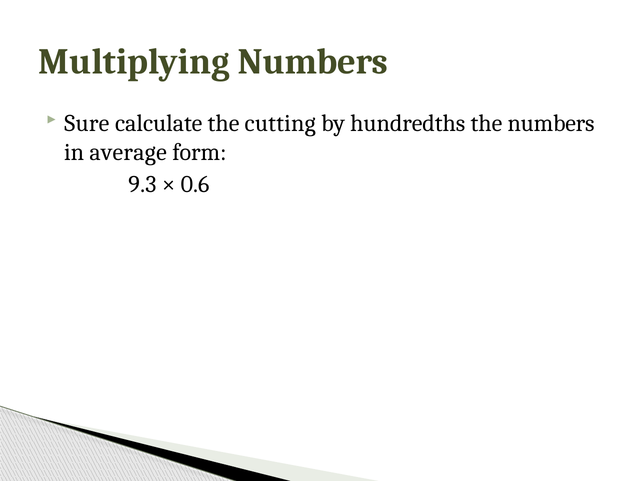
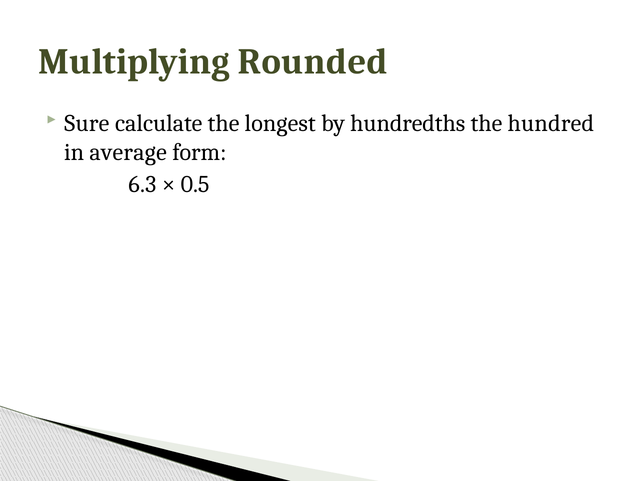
Multiplying Numbers: Numbers -> Rounded
cutting: cutting -> longest
the numbers: numbers -> hundred
9.3: 9.3 -> 6.3
0.6: 0.6 -> 0.5
